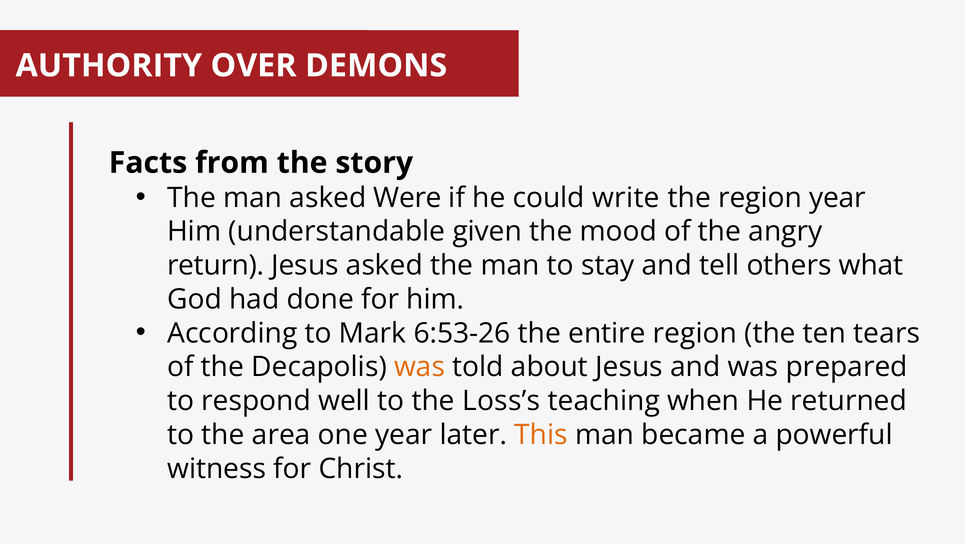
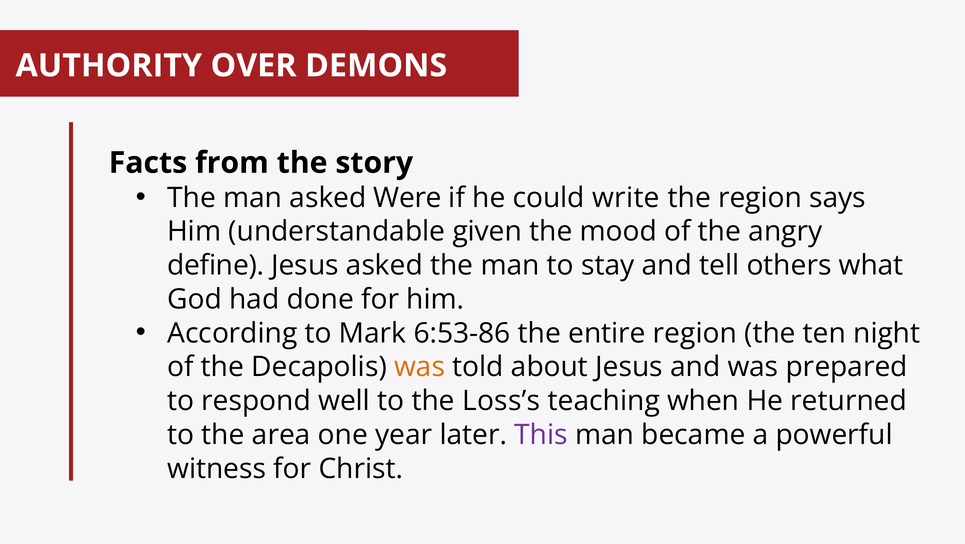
region year: year -> says
return: return -> define
6:53-26: 6:53-26 -> 6:53-86
tears: tears -> night
This colour: orange -> purple
